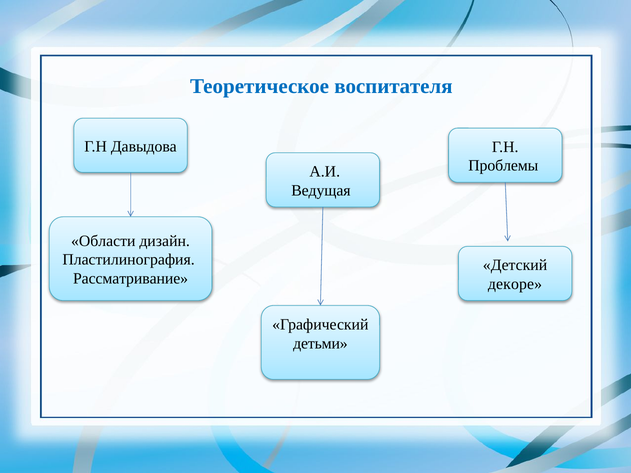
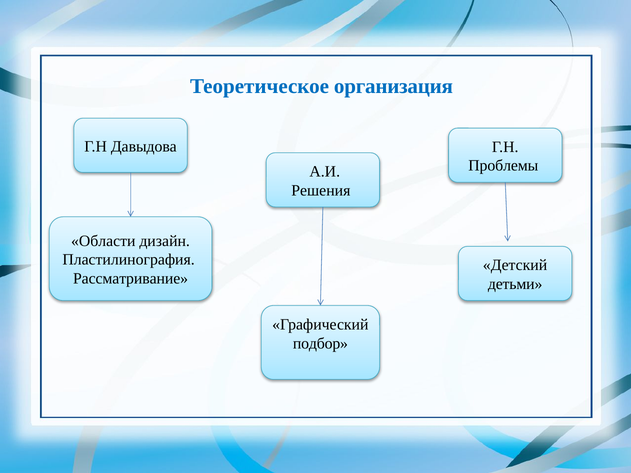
воспитателя: воспитателя -> организация
Ведущая: Ведущая -> Решения
декоре: декоре -> детьми
детьми: детьми -> подбор
